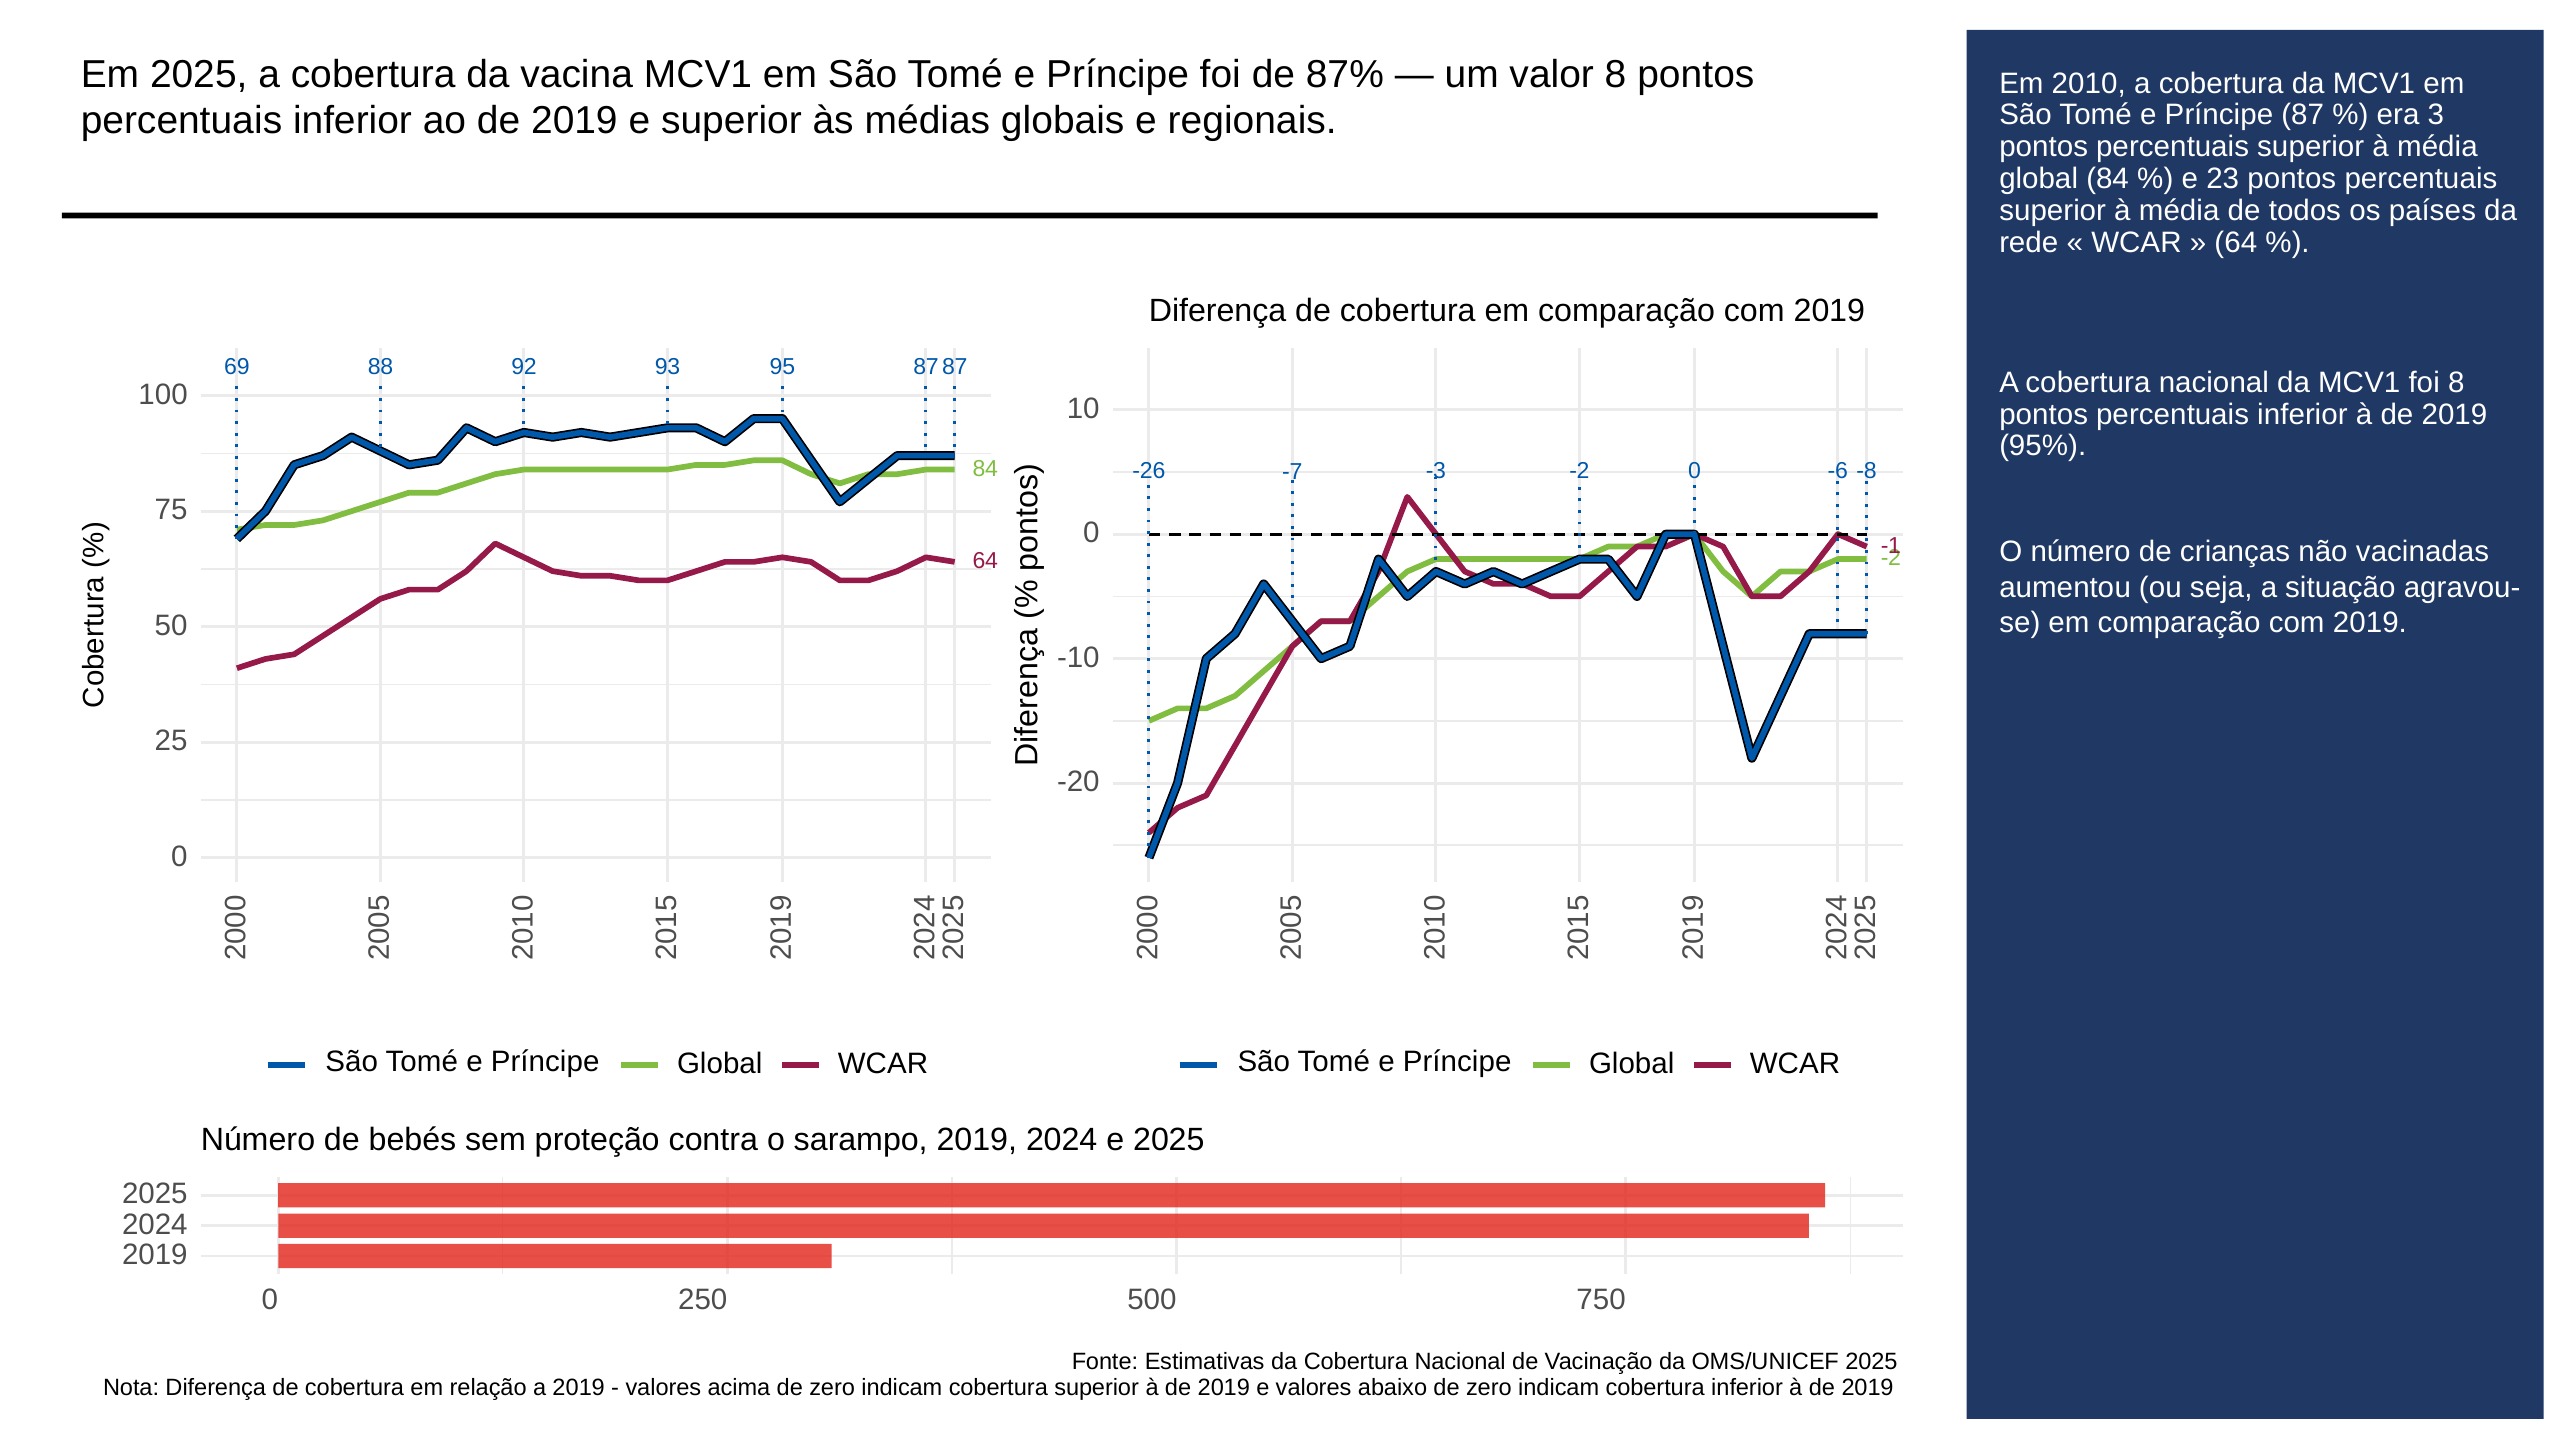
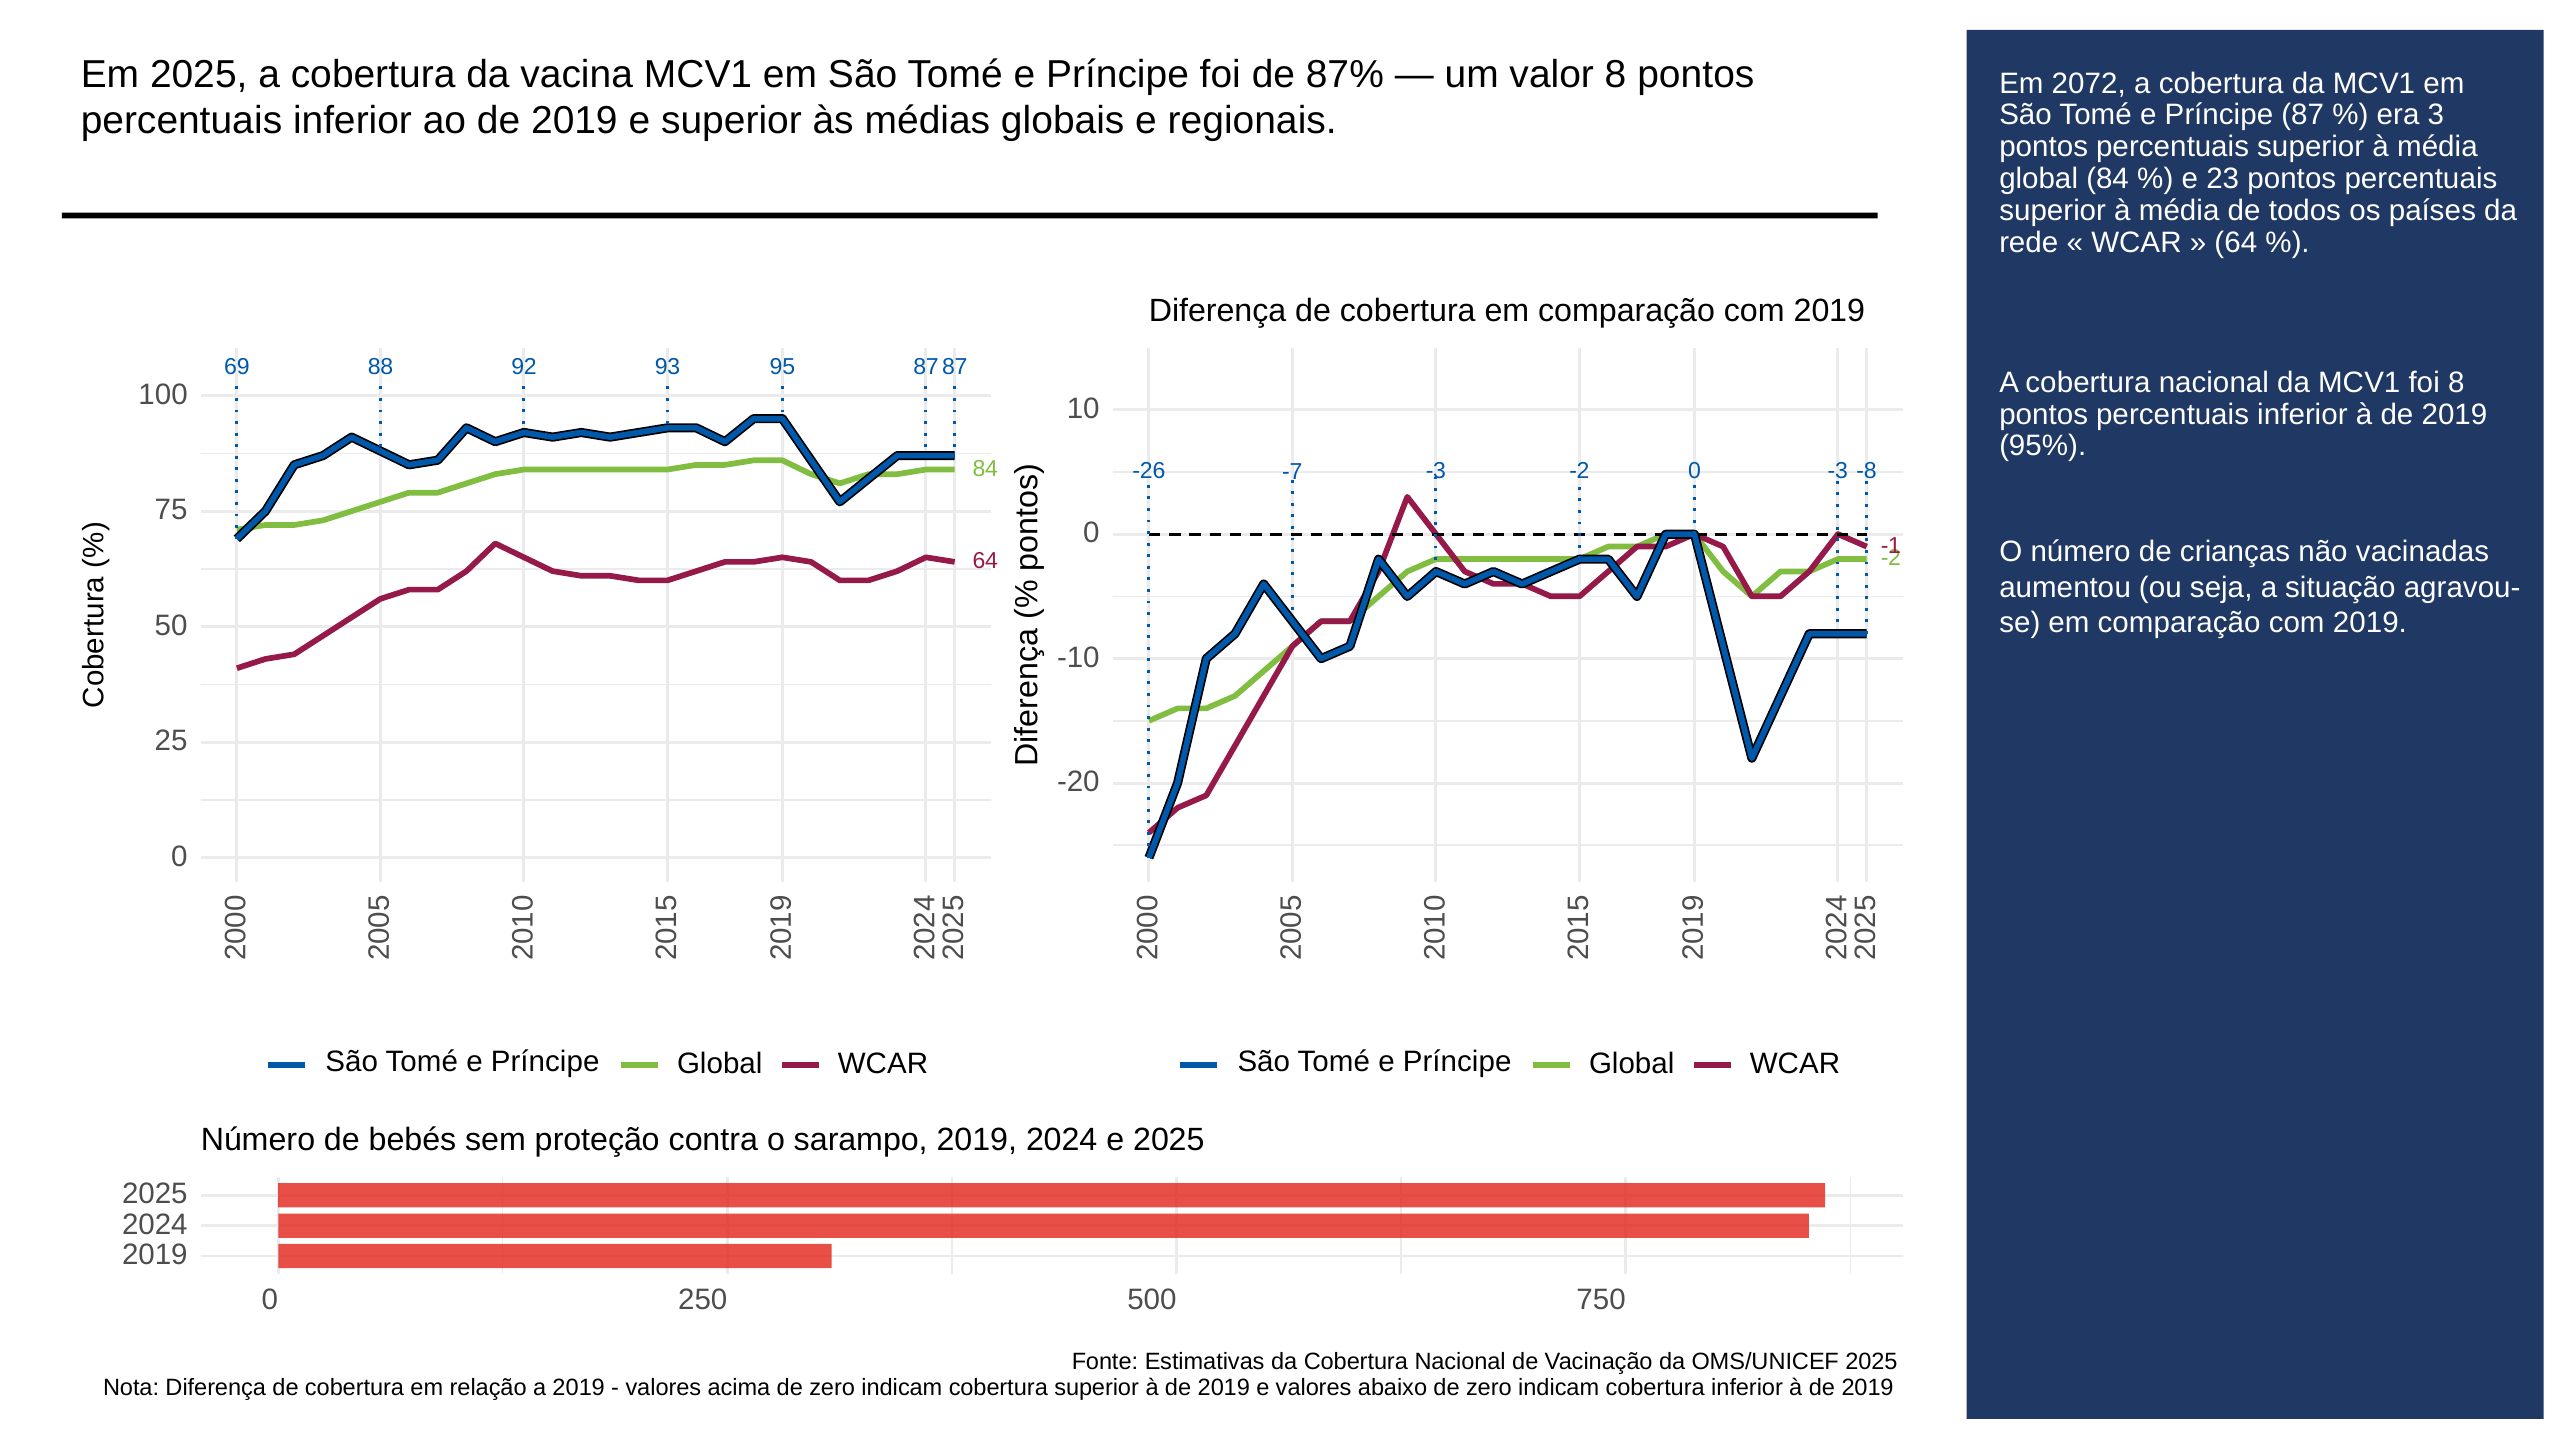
2010: 2010 -> 2072
0 -6: -6 -> -3
